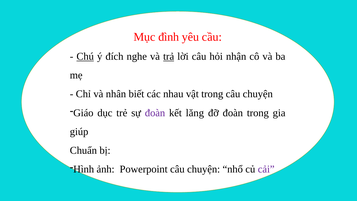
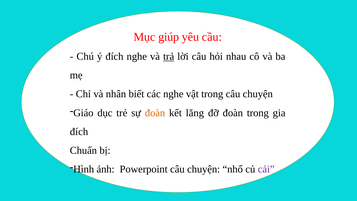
đình: đình -> giúp
Chú underline: present -> none
nhận: nhận -> nhau
các nhau: nhau -> nghe
đoàn at (155, 113) colour: purple -> orange
giúp at (79, 131): giúp -> đích
